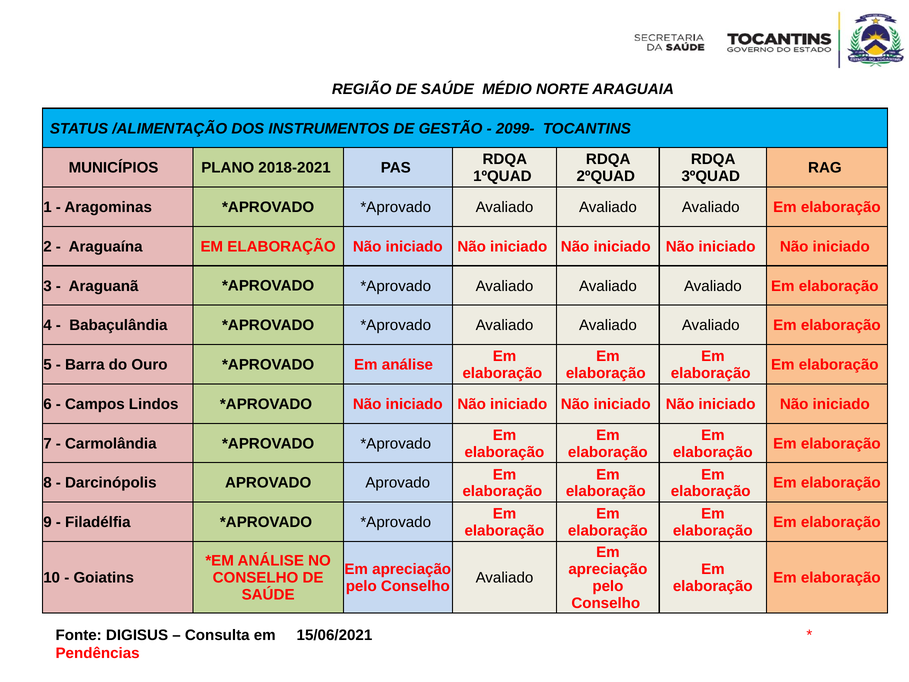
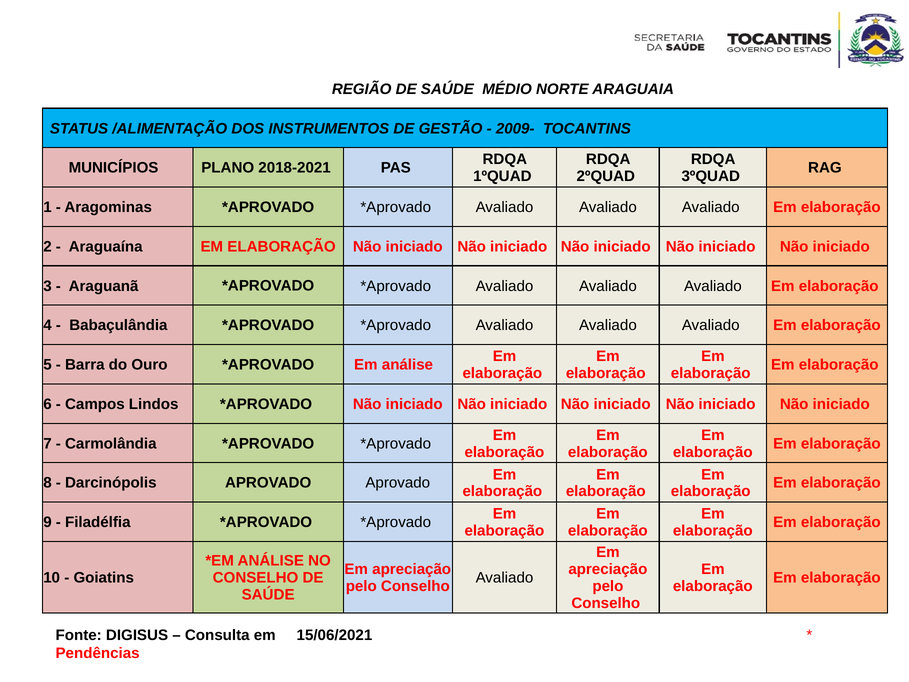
2099-: 2099- -> 2009-
